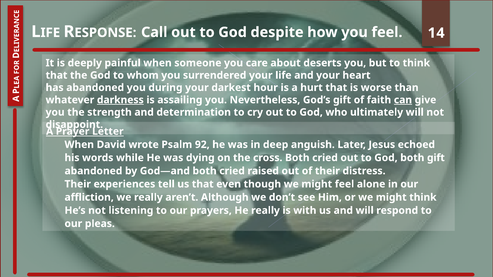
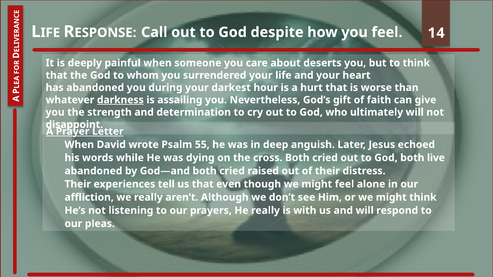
can underline: present -> none
92: 92 -> 55
both gift: gift -> live
